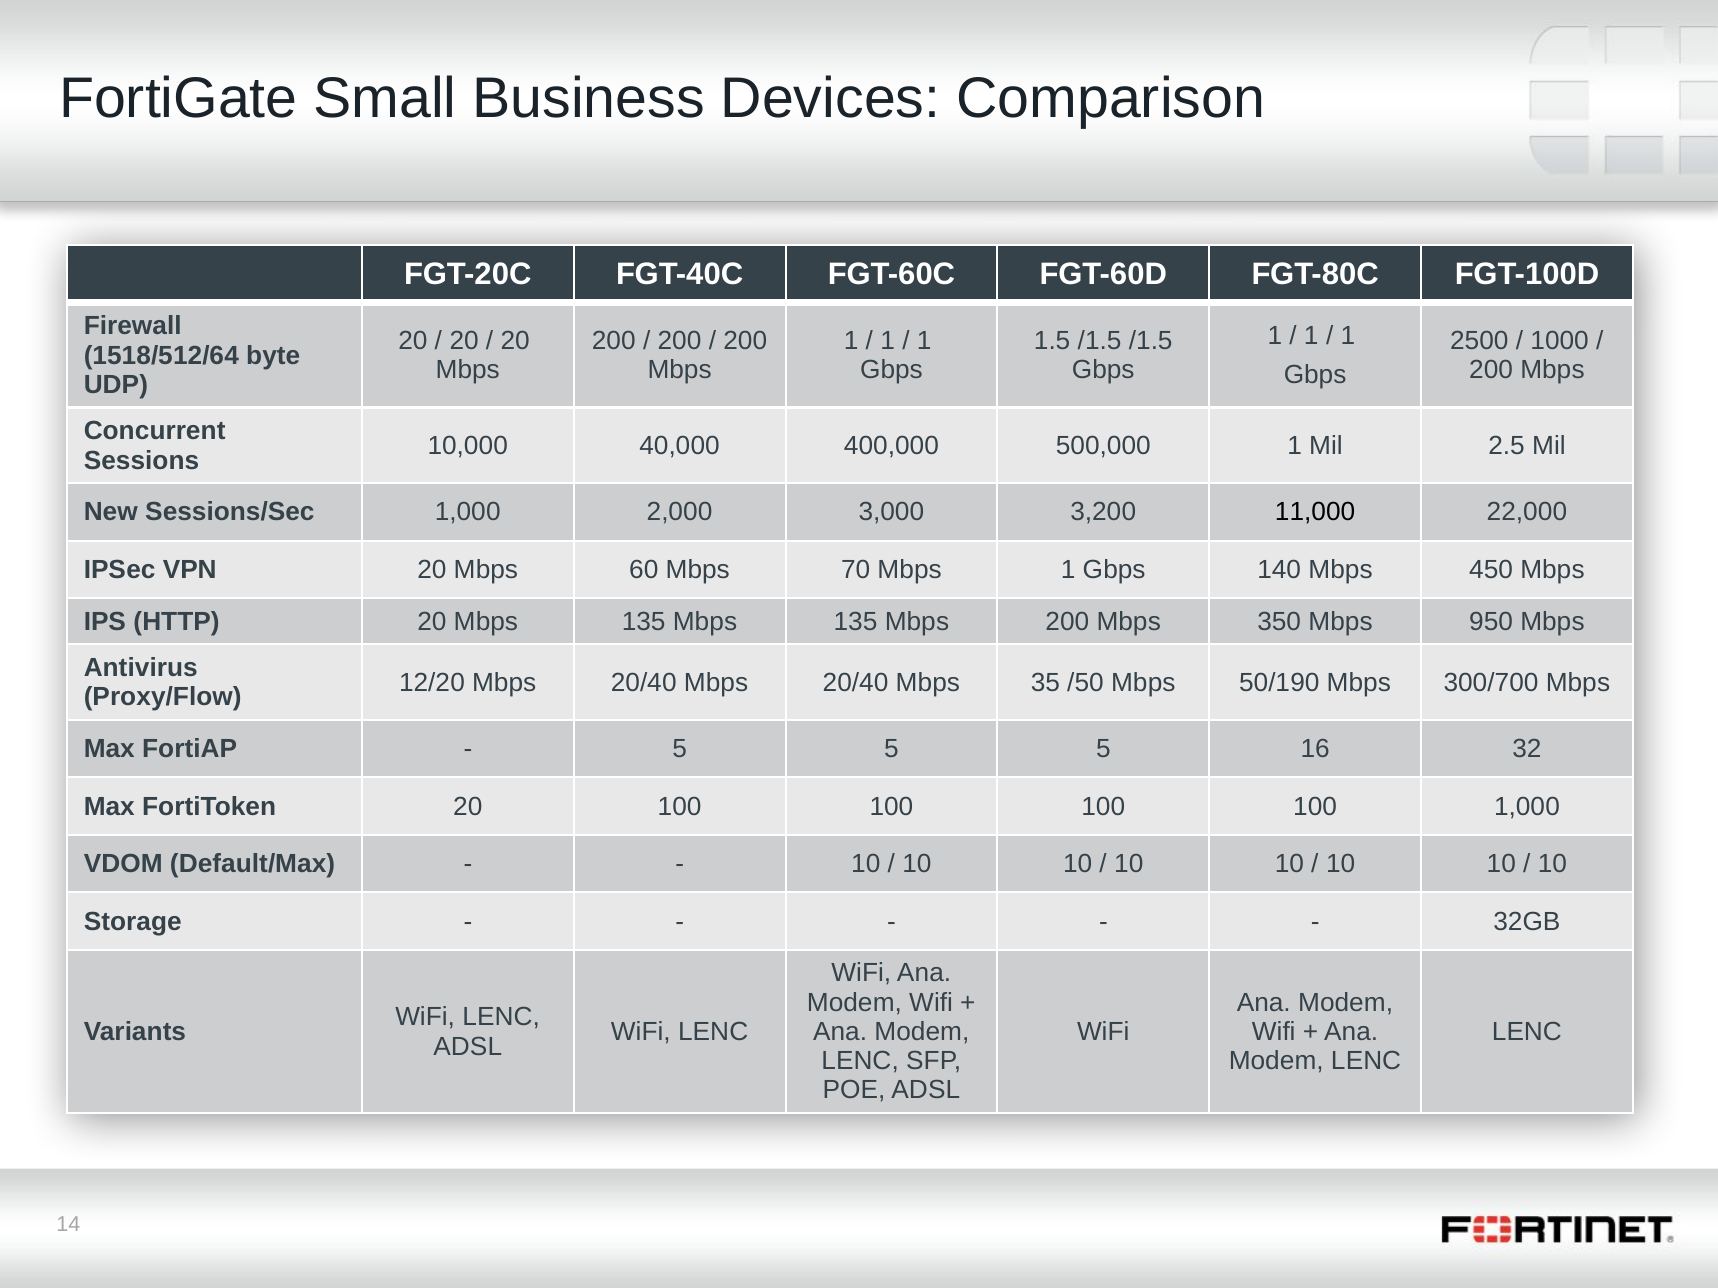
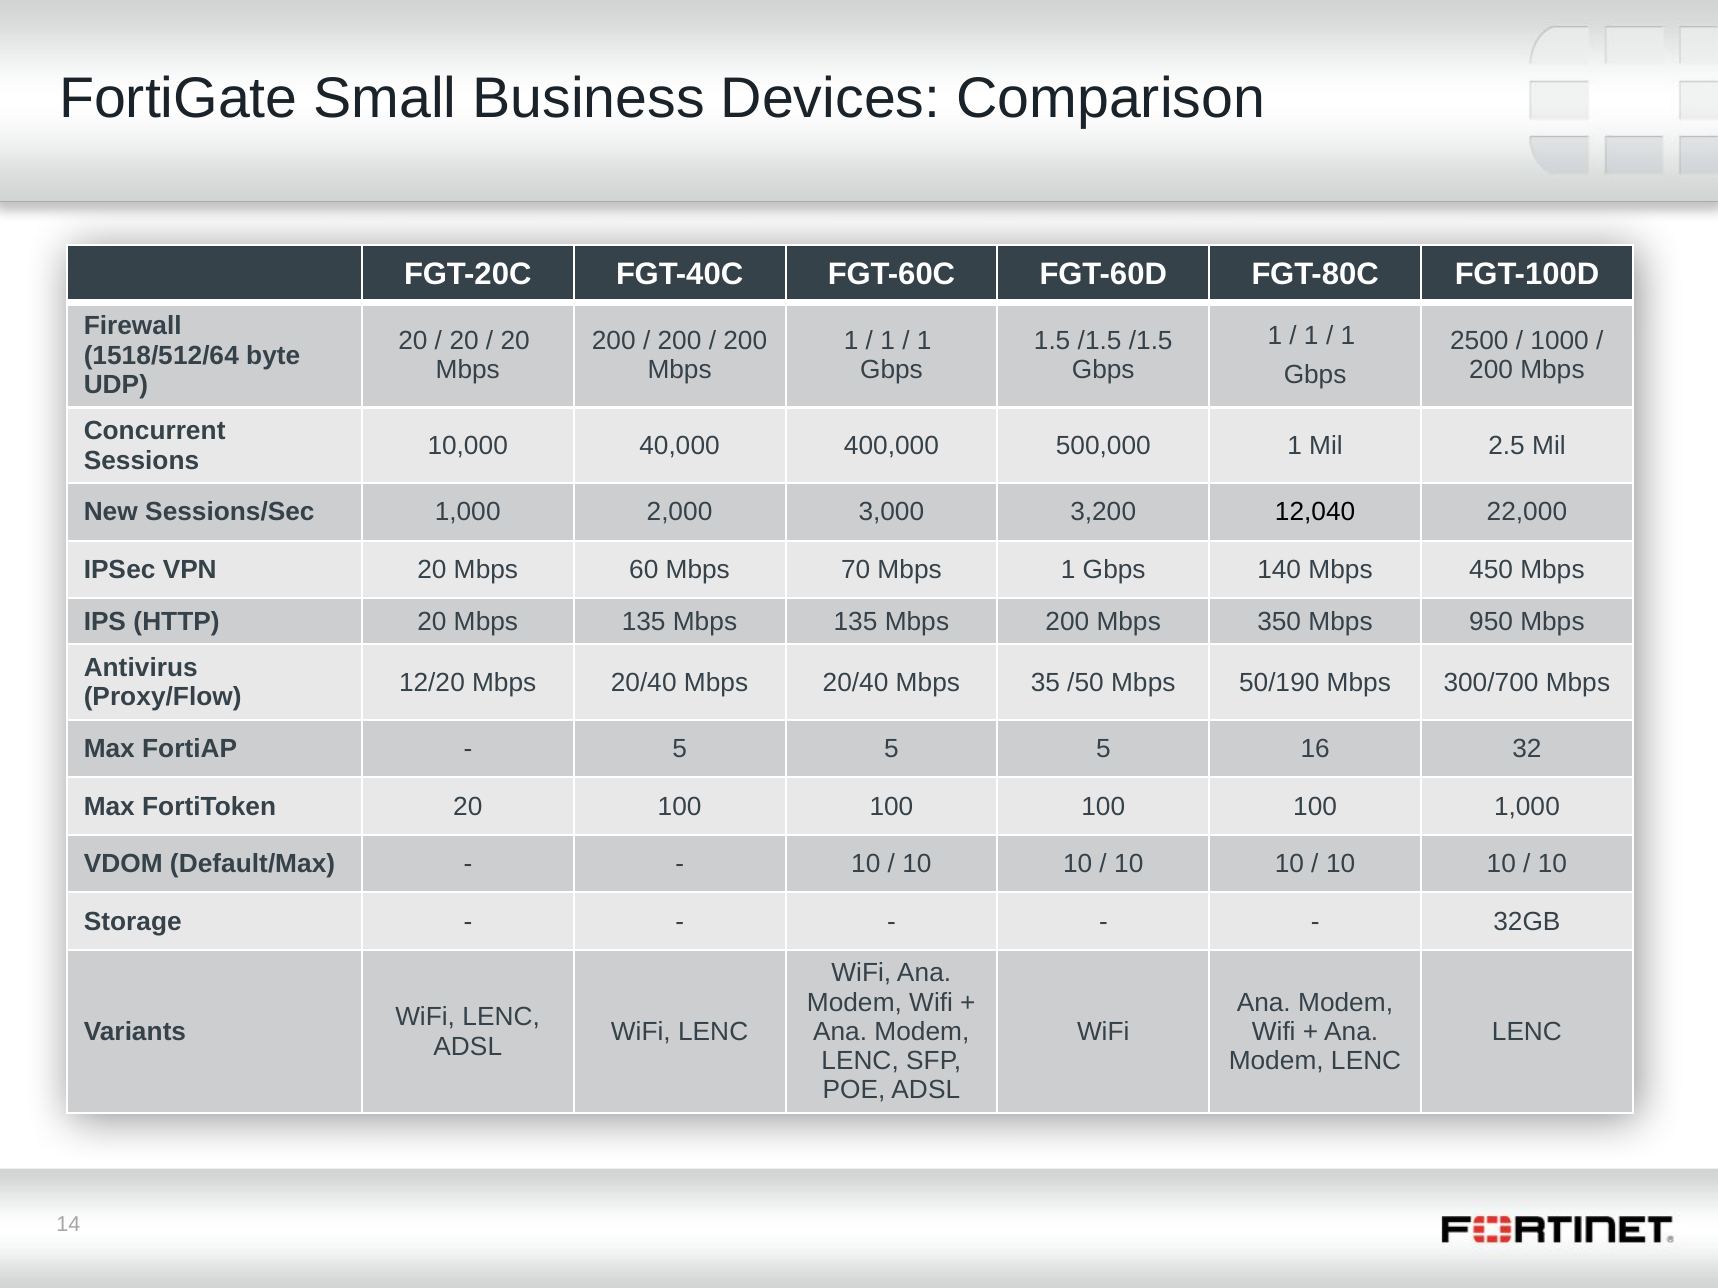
11,000: 11,000 -> 12,040
